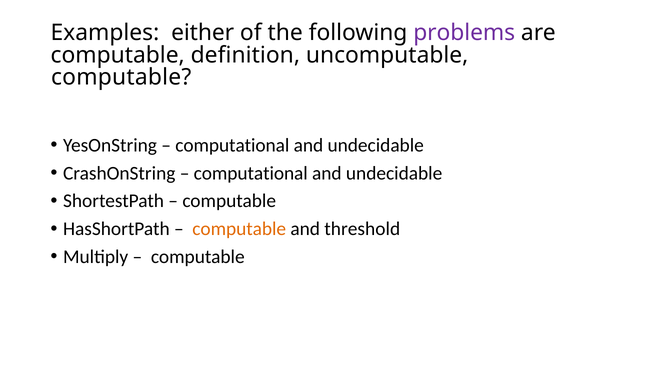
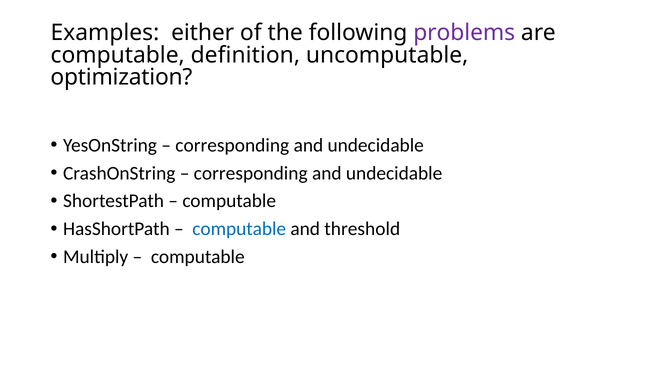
computable at (121, 77): computable -> optimization
computational at (232, 145): computational -> corresponding
computational at (251, 173): computational -> corresponding
computable at (239, 229) colour: orange -> blue
